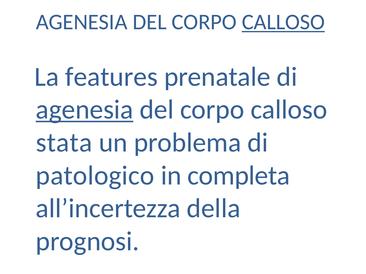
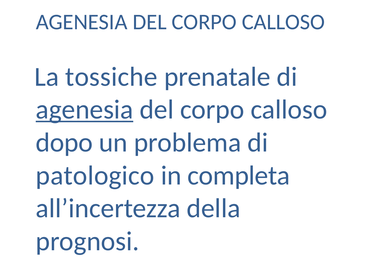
CALLOSO at (283, 22) underline: present -> none
features: features -> tossiche
stata: stata -> dopo
